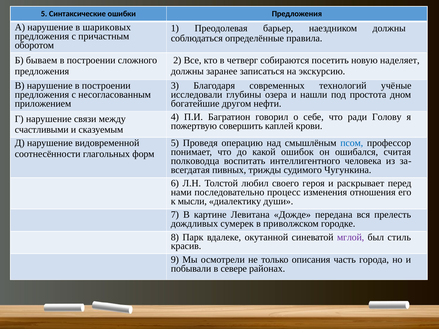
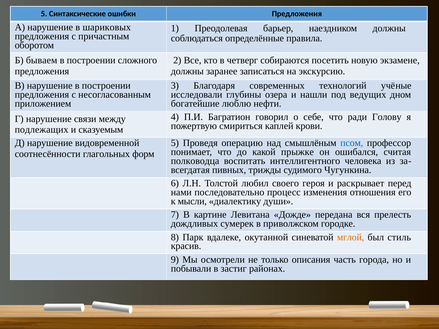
наделяет: наделяет -> экзамене
простота: простота -> ведущих
другом: другом -> люблю
совершить: совершить -> смириться
счастливыми: счастливыми -> подлежащих
ошибок: ошибок -> прыжке
мглой colour: purple -> orange
севере: севере -> застиг
